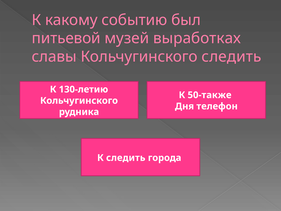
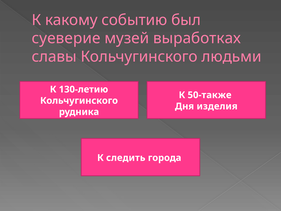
питьевой: питьевой -> суеверие
Кольчугинского следить: следить -> людьми
телефон: телефон -> изделия
